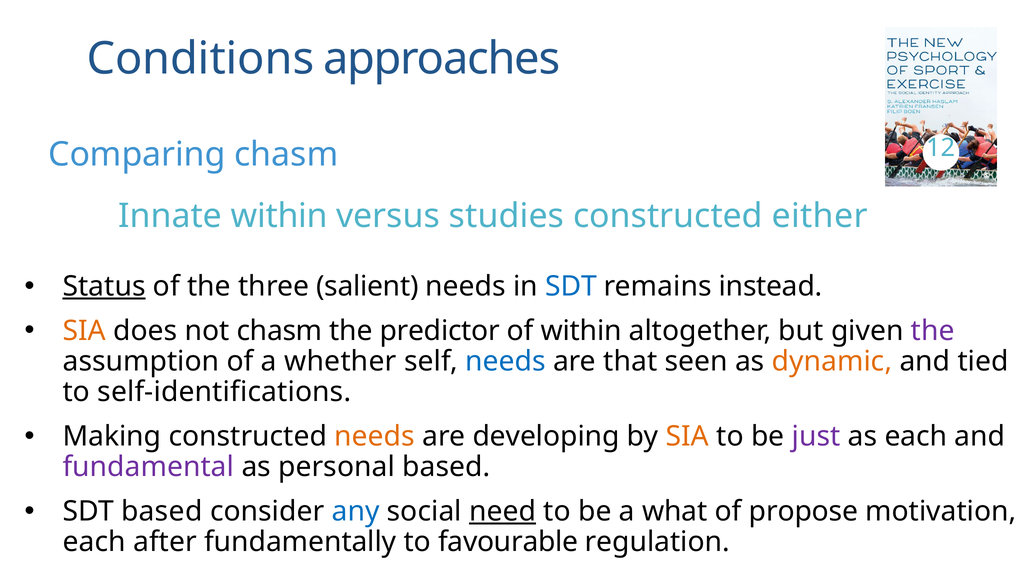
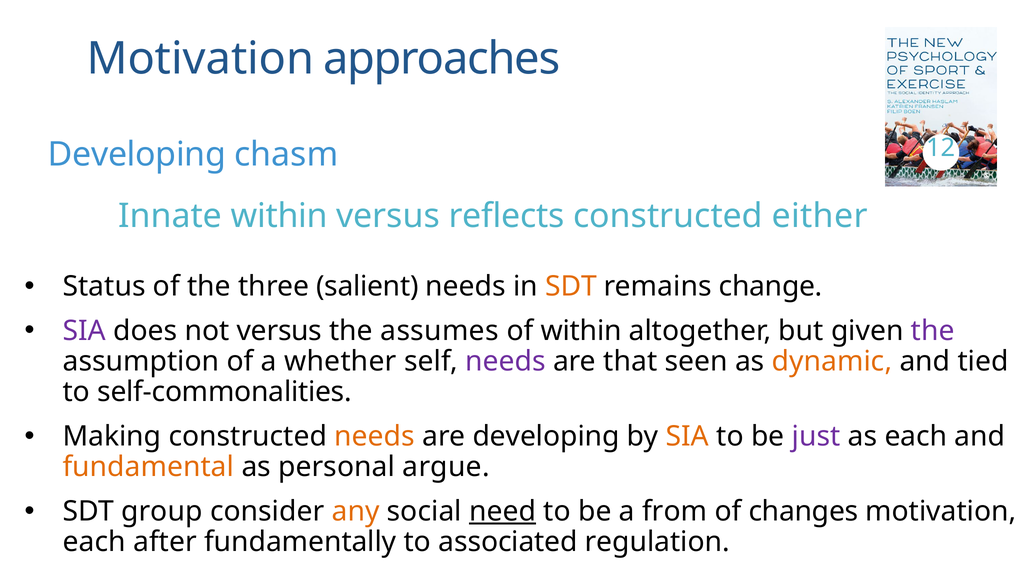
Conditions at (200, 59): Conditions -> Motivation
Comparing at (137, 154): Comparing -> Developing
studies: studies -> reflects
Status underline: present -> none
SDT at (571, 286) colour: blue -> orange
instead: instead -> change
SIA at (84, 331) colour: orange -> purple
not chasm: chasm -> versus
predictor: predictor -> assumes
needs at (505, 361) colour: blue -> purple
self-identifications: self-identifications -> self-commonalities
fundamental colour: purple -> orange
personal based: based -> argue
SDT based: based -> group
any colour: blue -> orange
what: what -> from
propose: propose -> changes
favourable: favourable -> associated
